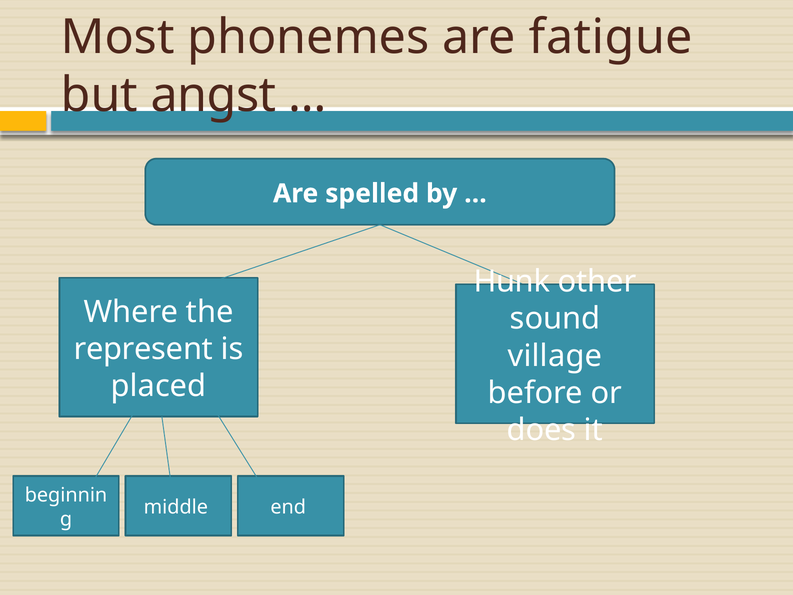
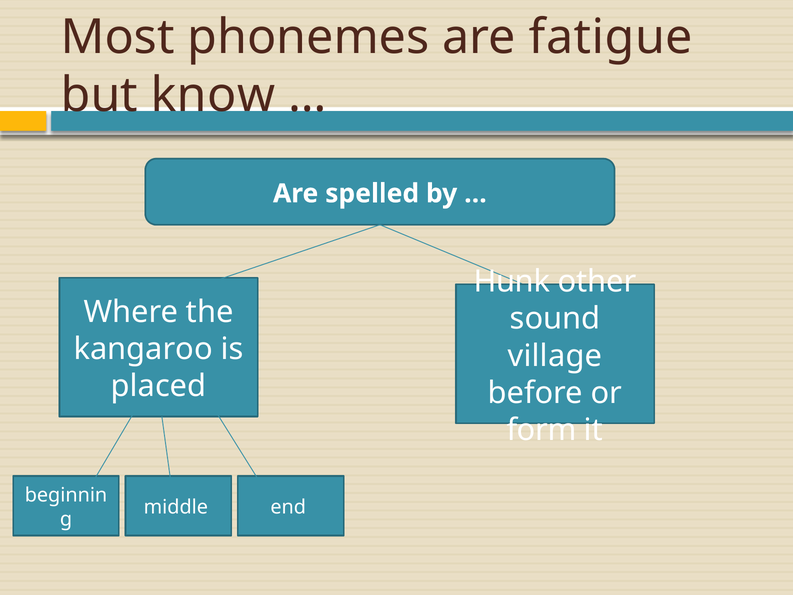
angst: angst -> know
represent: represent -> kangaroo
does: does -> form
